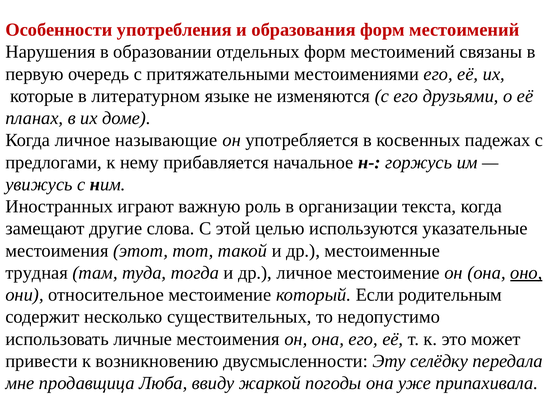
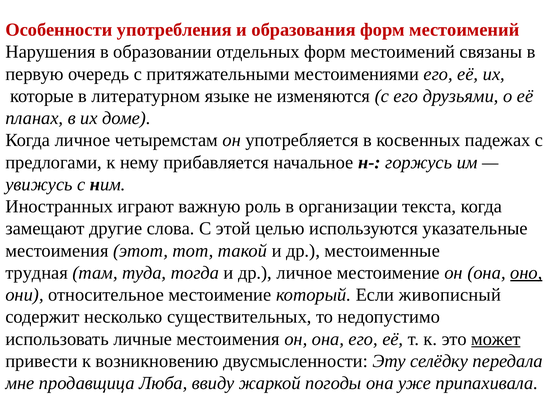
называющие: называющие -> четыремстам
родительным: родительным -> живописный
может underline: none -> present
